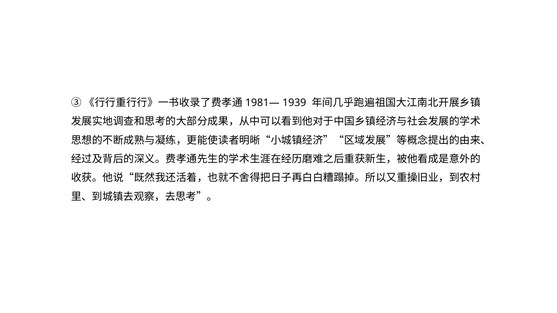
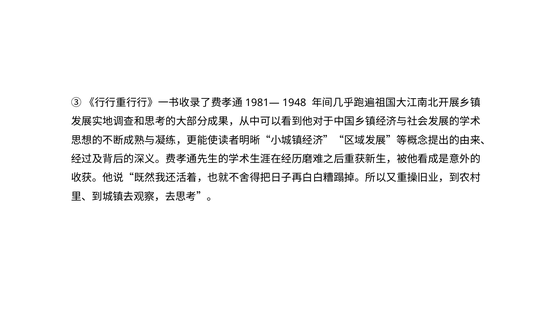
1939: 1939 -> 1948
